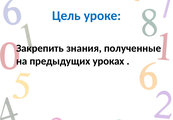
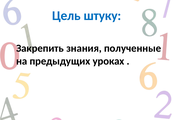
уроке: уроке -> штуку
